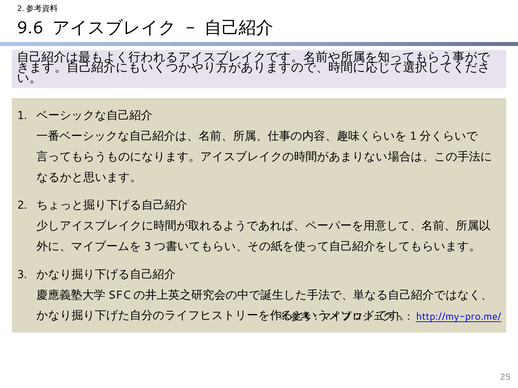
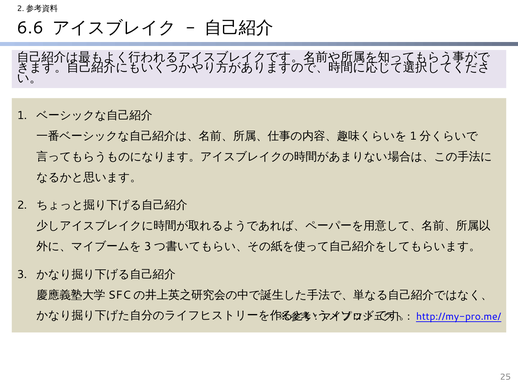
9.6: 9.6 -> 6.6
